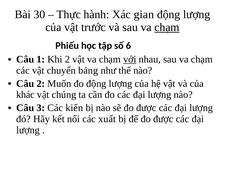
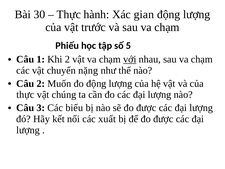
chạm at (167, 27) underline: present -> none
6: 6 -> 5
bảng: bảng -> nặng
khác at (25, 95): khác -> thực
kiến: kiến -> biểu
